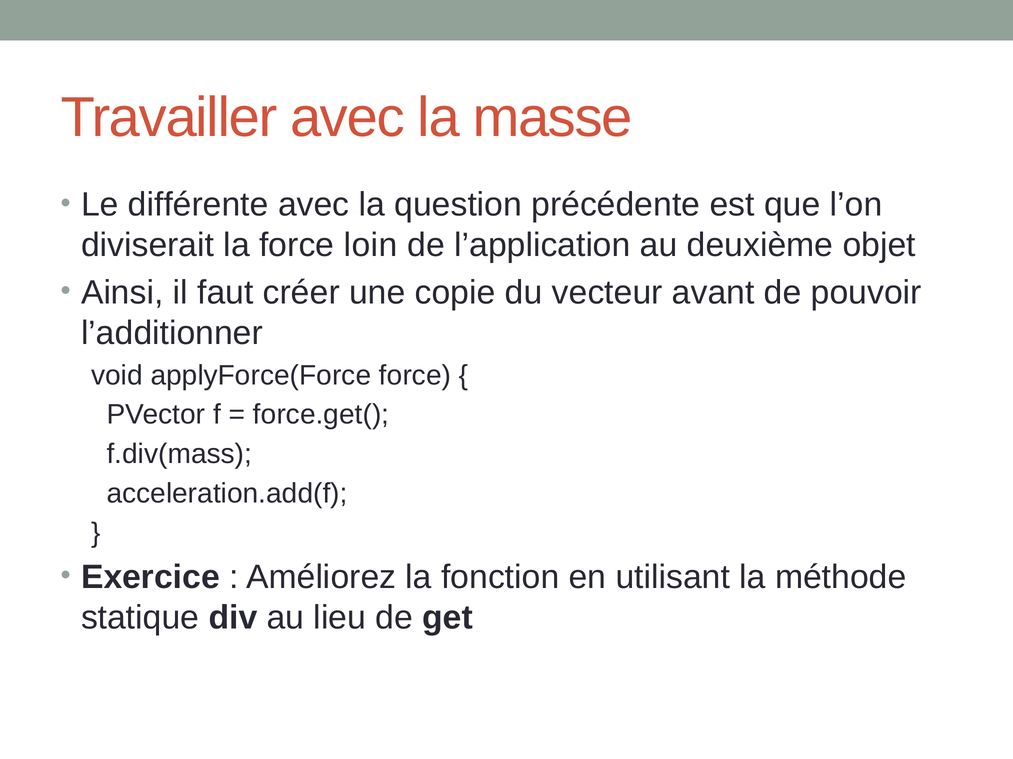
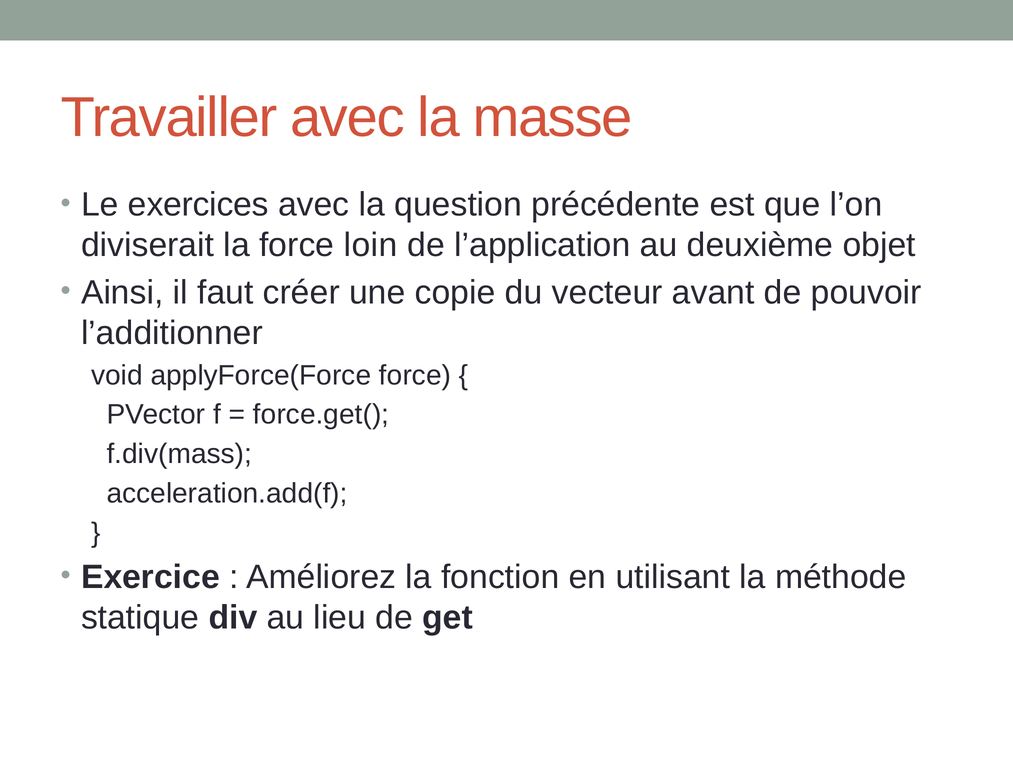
différente: différente -> exercices
